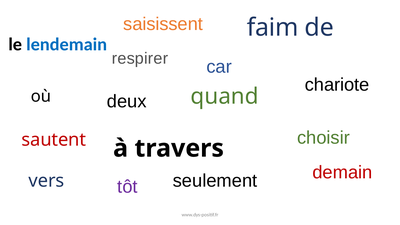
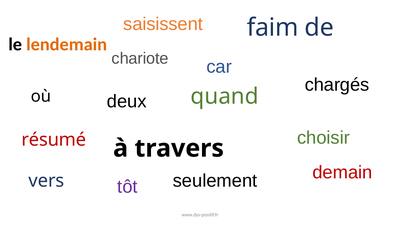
lendemain colour: blue -> orange
respirer: respirer -> chariote
chariote: chariote -> chargés
sautent: sautent -> résumé
